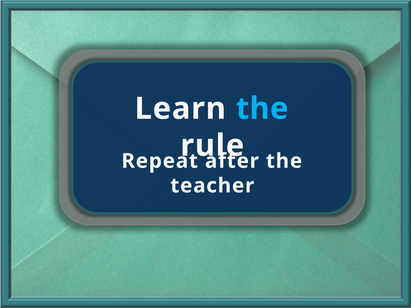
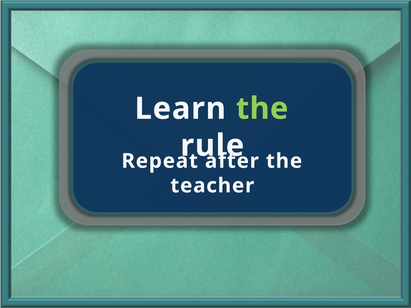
the at (262, 109) colour: light blue -> light green
